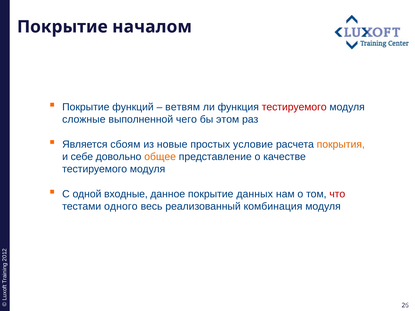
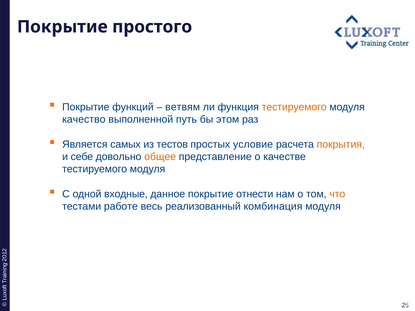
началом: началом -> простого
тестируемого at (294, 107) colour: red -> orange
сложные: сложные -> качество
чего: чего -> путь
сбоям: сбоям -> самых
новые: новые -> тестов
данных: данных -> отнести
что colour: red -> orange
одного: одного -> работе
